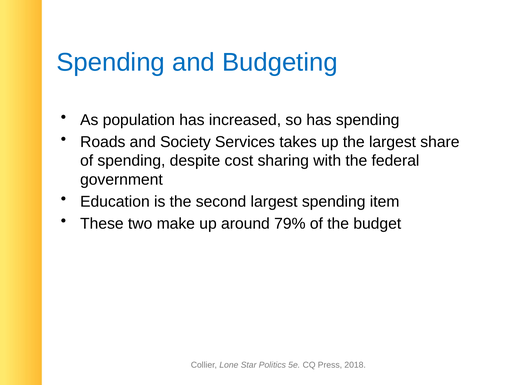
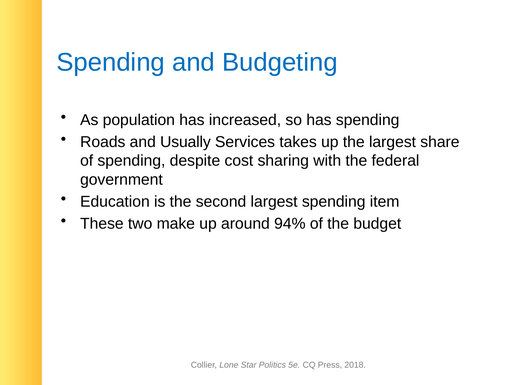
Society: Society -> Usually
79%: 79% -> 94%
